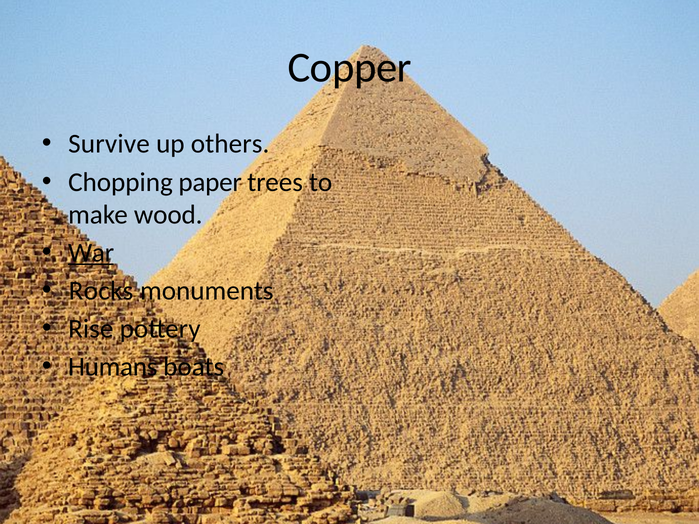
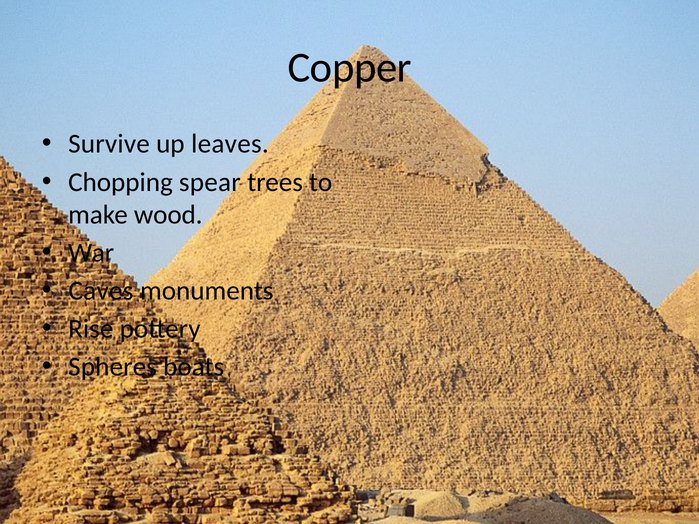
others: others -> leaves
paper: paper -> spear
War underline: present -> none
Rocks: Rocks -> Caves
Humans: Humans -> Spheres
